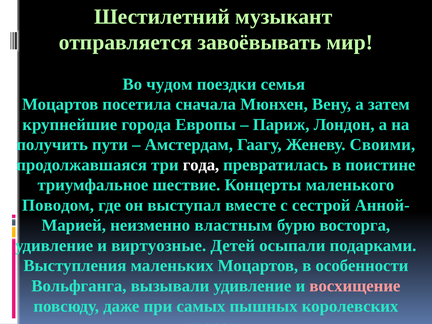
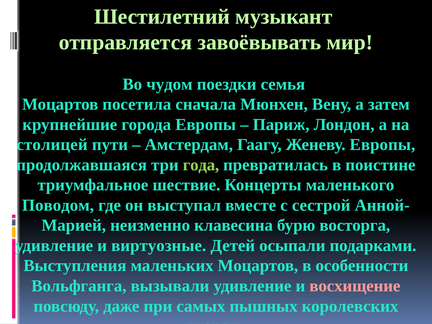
получить: получить -> столицей
Женеву Своими: Своими -> Европы
года colour: white -> light green
властным: властным -> клавесина
